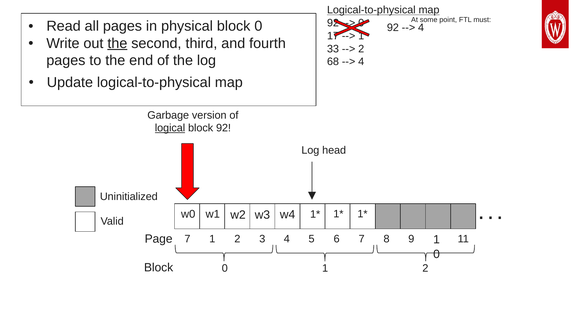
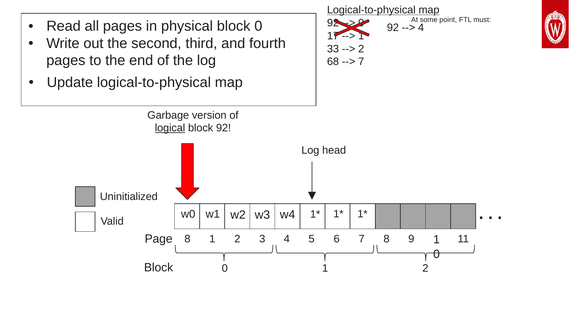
the at (117, 43) underline: present -> none
4 at (361, 62): 4 -> 7
Page 7: 7 -> 8
